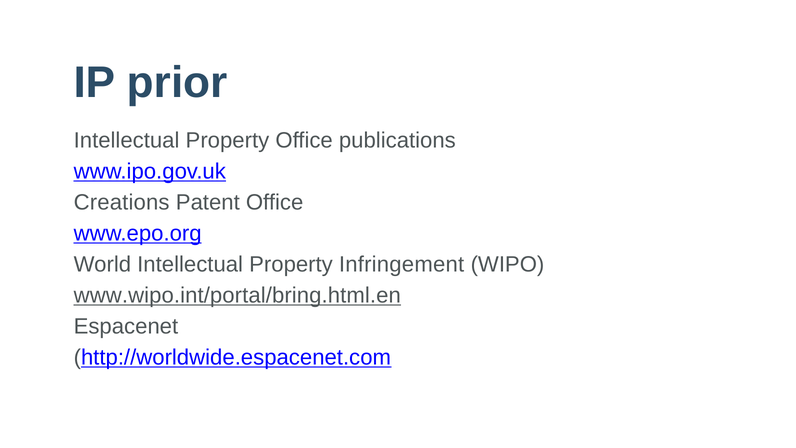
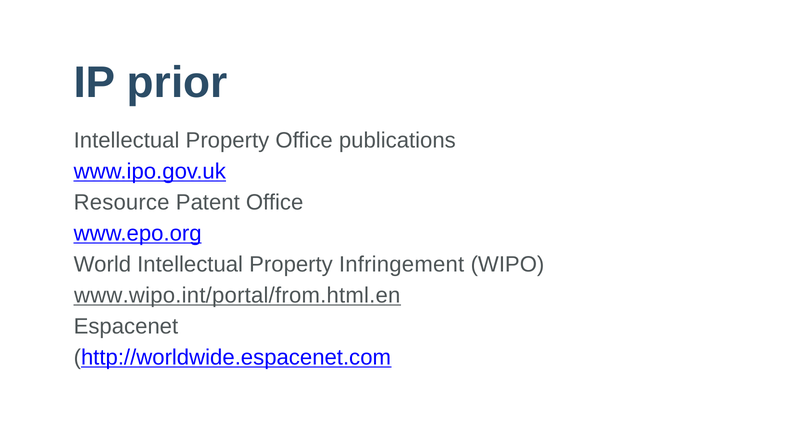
Creations: Creations -> Resource
www.wipo.int/portal/bring.html.en: www.wipo.int/portal/bring.html.en -> www.wipo.int/portal/from.html.en
